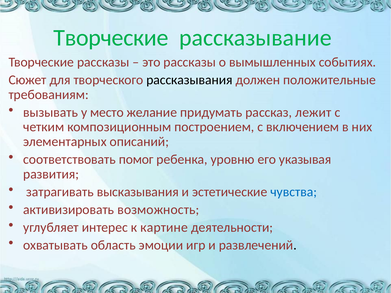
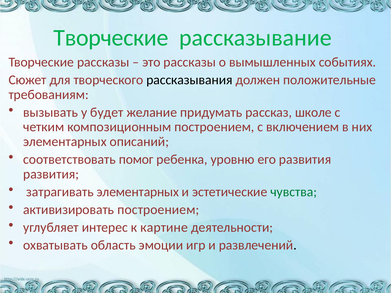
место: место -> будет
лежит: лежит -> школе
его указывая: указывая -> развития
затрагивать высказывания: высказывания -> элементарных
чувства colour: blue -> green
активизировать возможность: возможность -> построением
